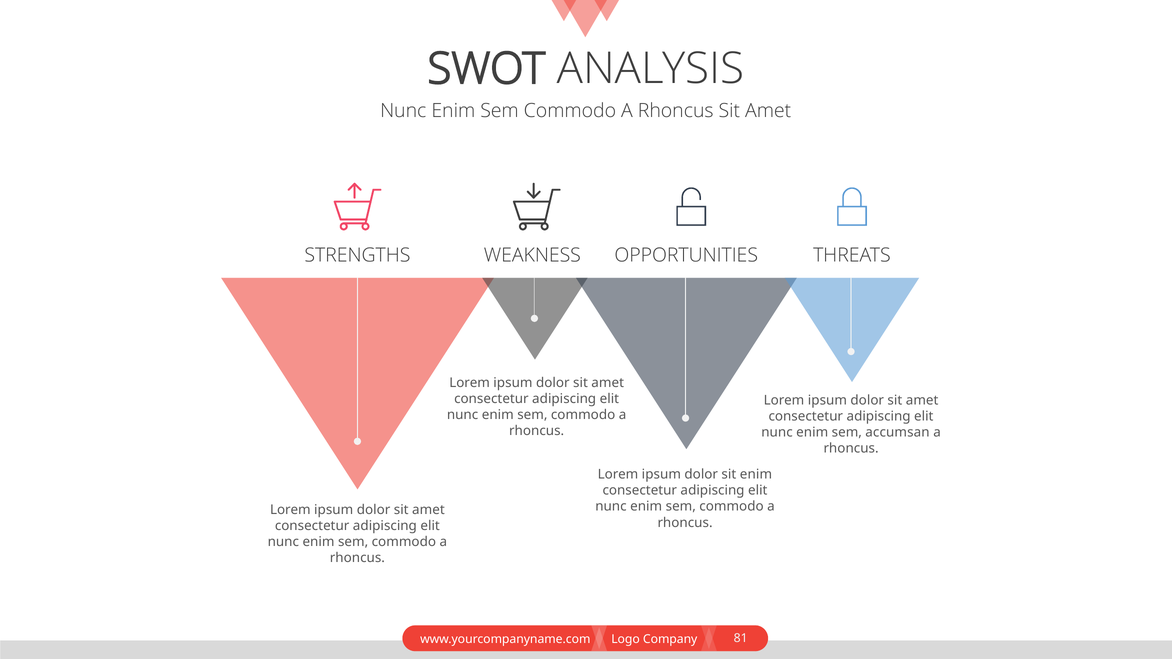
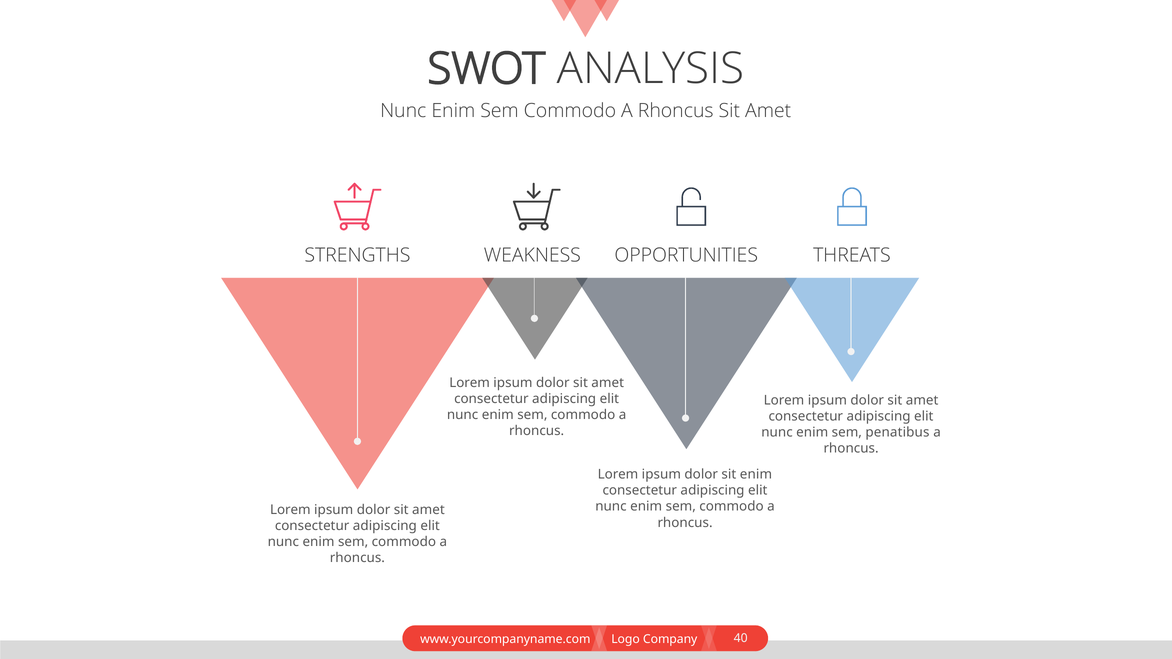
accumsan: accumsan -> penatibus
81: 81 -> 40
